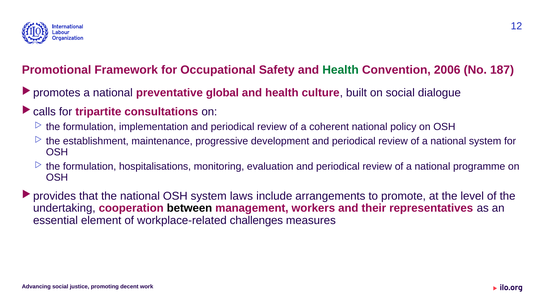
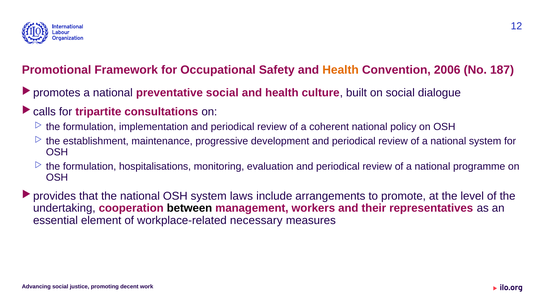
Health at (341, 70) colour: green -> orange
preventative global: global -> social
challenges: challenges -> necessary
